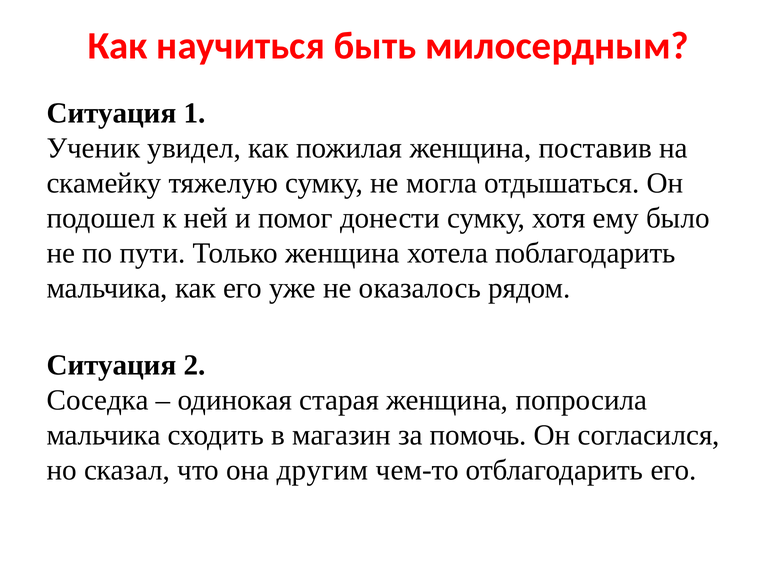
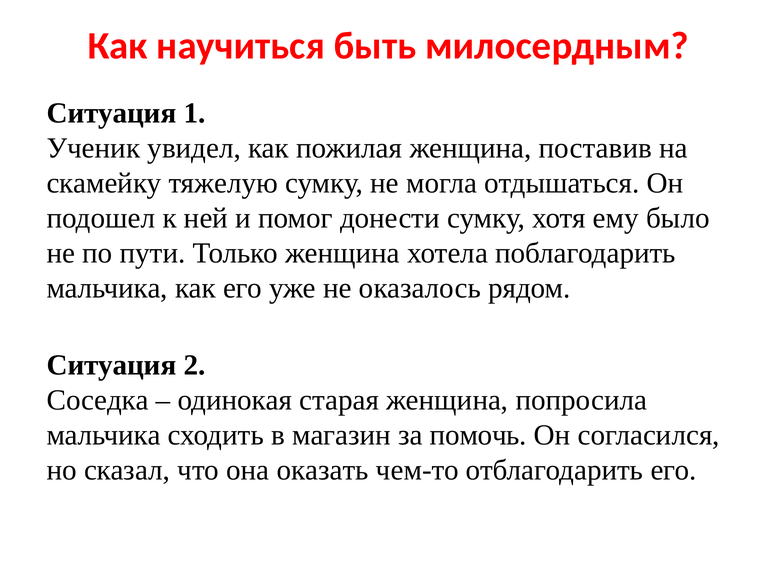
другим: другим -> оказать
